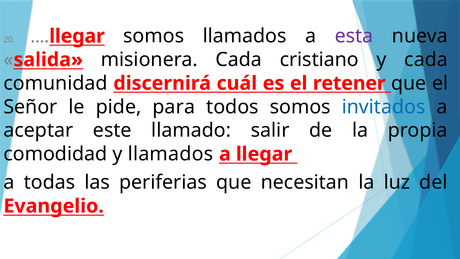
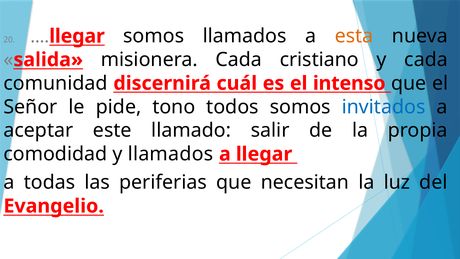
esta colour: purple -> orange
retener: retener -> intenso
para: para -> tono
